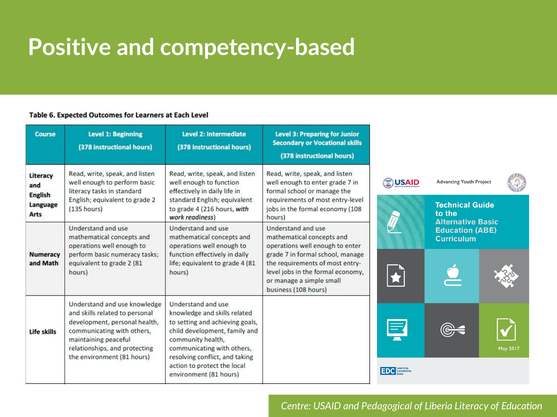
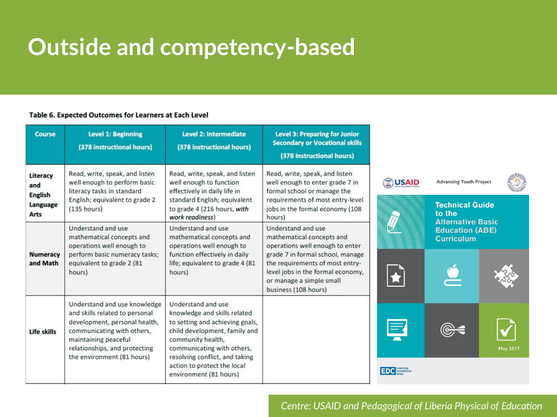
Positive: Positive -> Outside
Literacy: Literacy -> Physical
